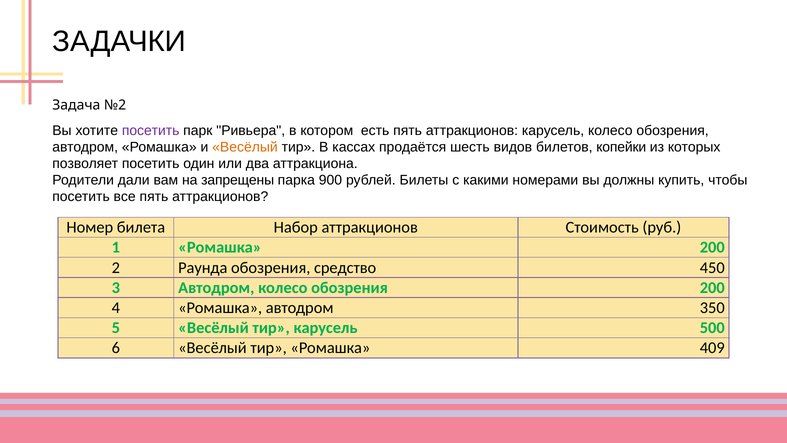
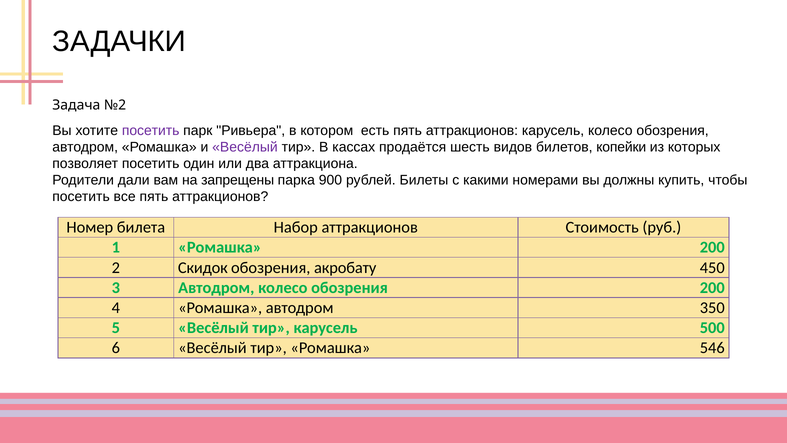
Весёлый at (245, 147) colour: orange -> purple
Раунда: Раунда -> Скидок
средство: средство -> акробату
409: 409 -> 546
